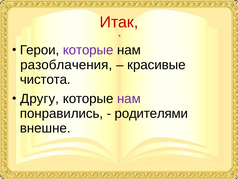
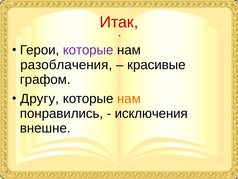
чистота: чистота -> графом
нам at (129, 98) colour: purple -> orange
родителями: родителями -> исключения
